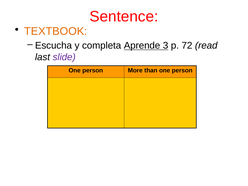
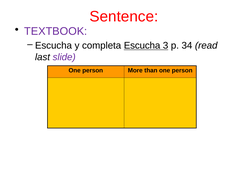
TEXTBOOK colour: orange -> purple
completa Aprende: Aprende -> Escucha
72: 72 -> 34
